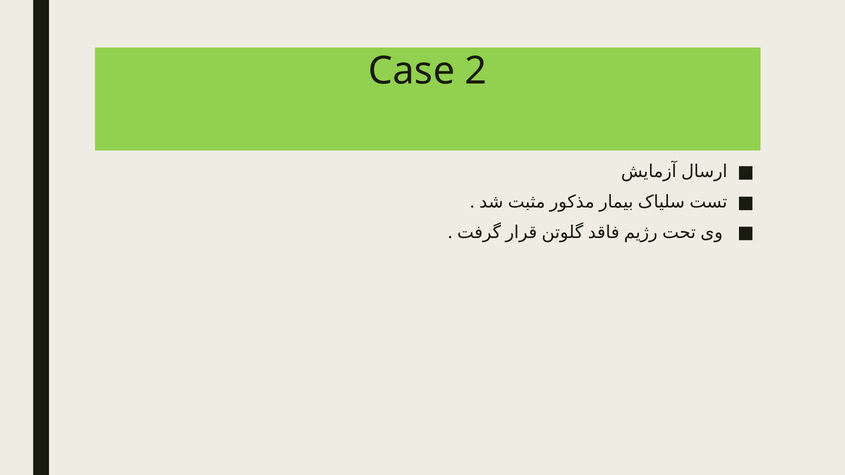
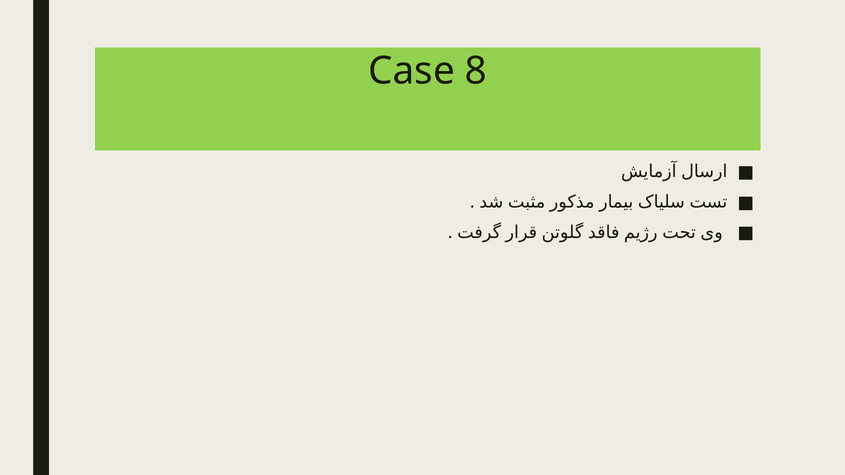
2: 2 -> 8
